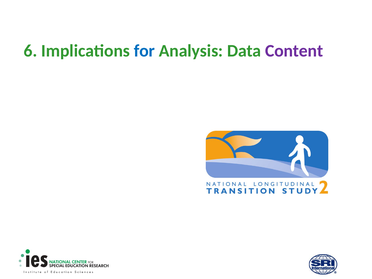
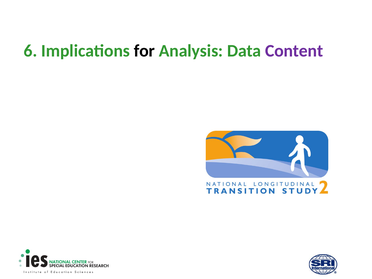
for colour: blue -> black
